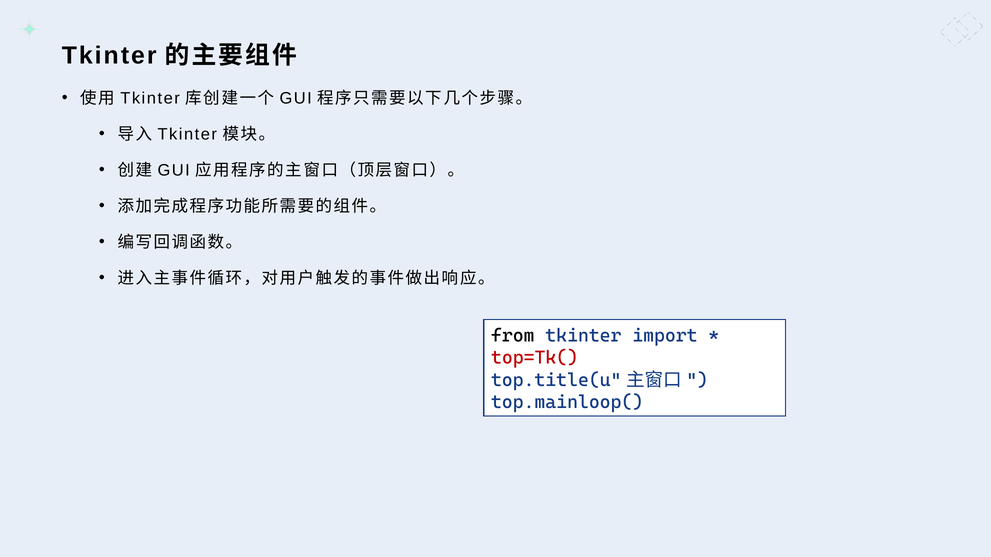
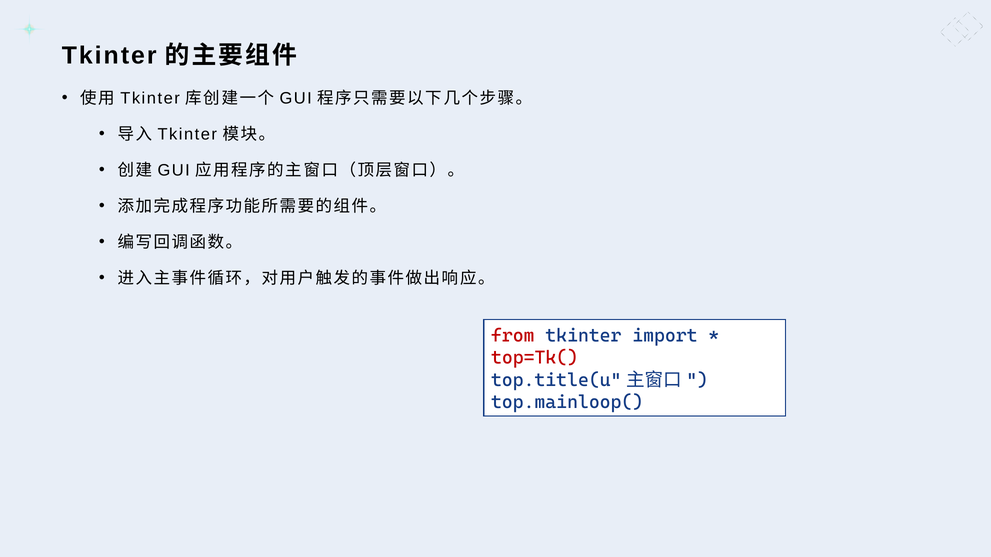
from colour: black -> red
